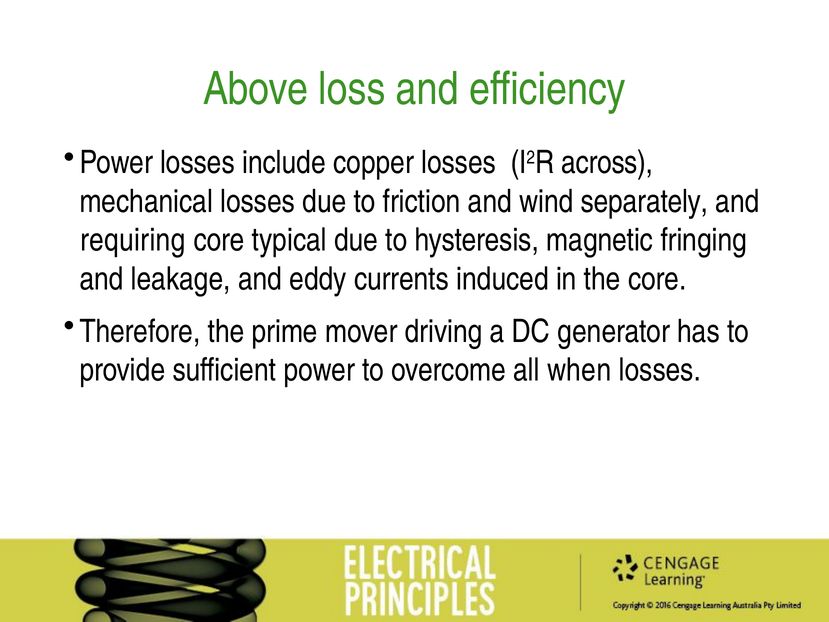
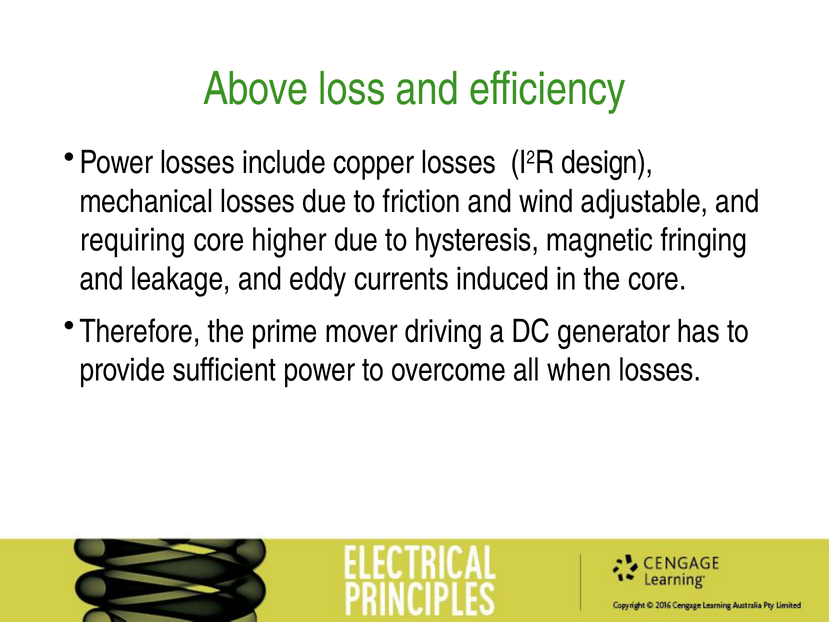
across: across -> design
separately: separately -> adjustable
typical: typical -> higher
